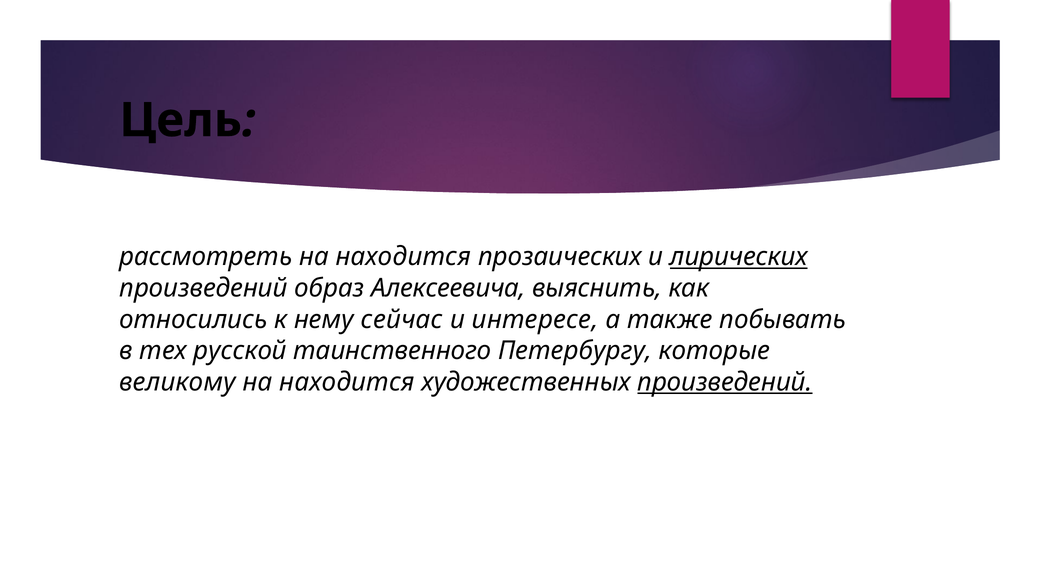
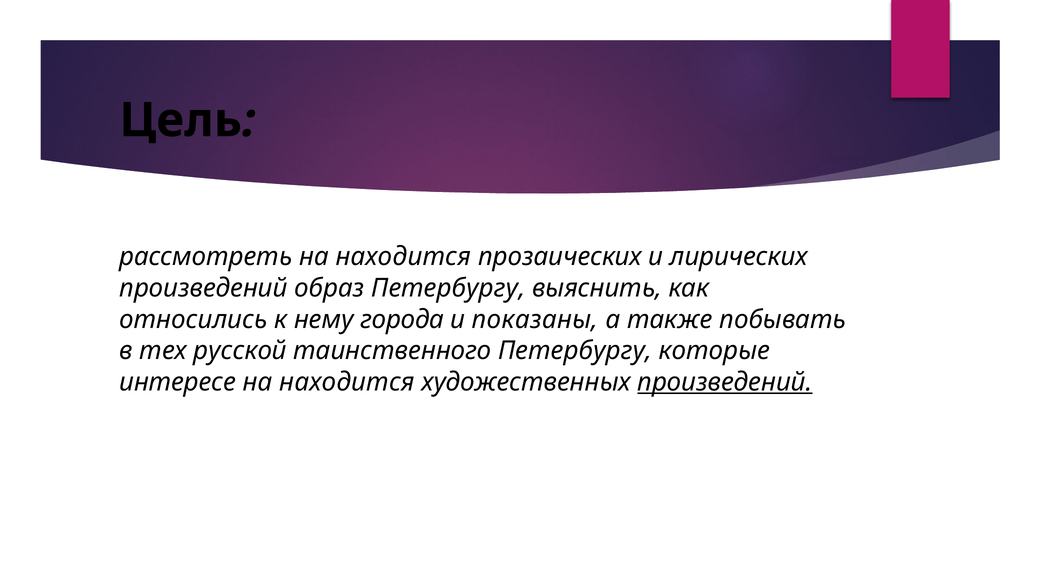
лирических underline: present -> none
образ Алексеевича: Алексеевича -> Петербургу
сейчас: сейчас -> города
интересе: интересе -> показаны
великому: великому -> интересе
